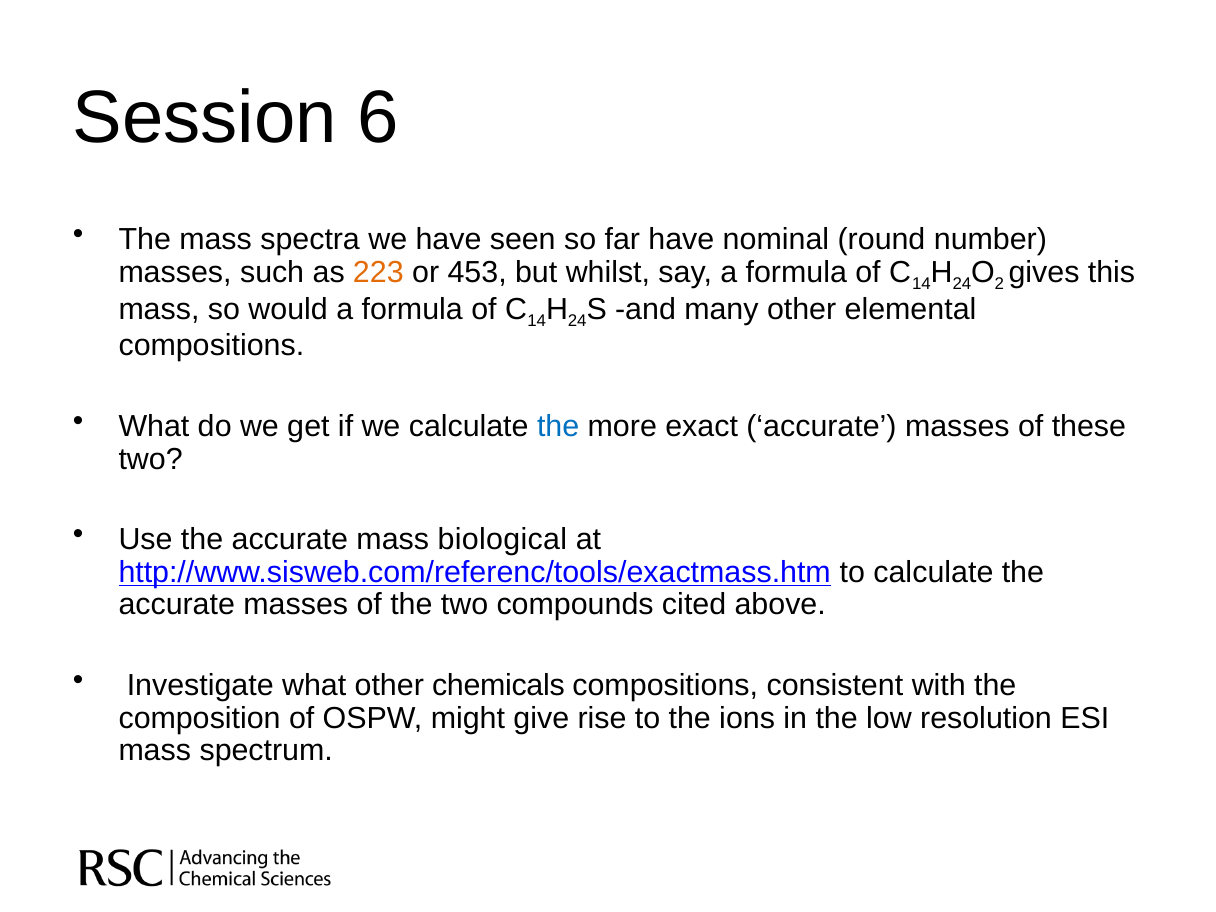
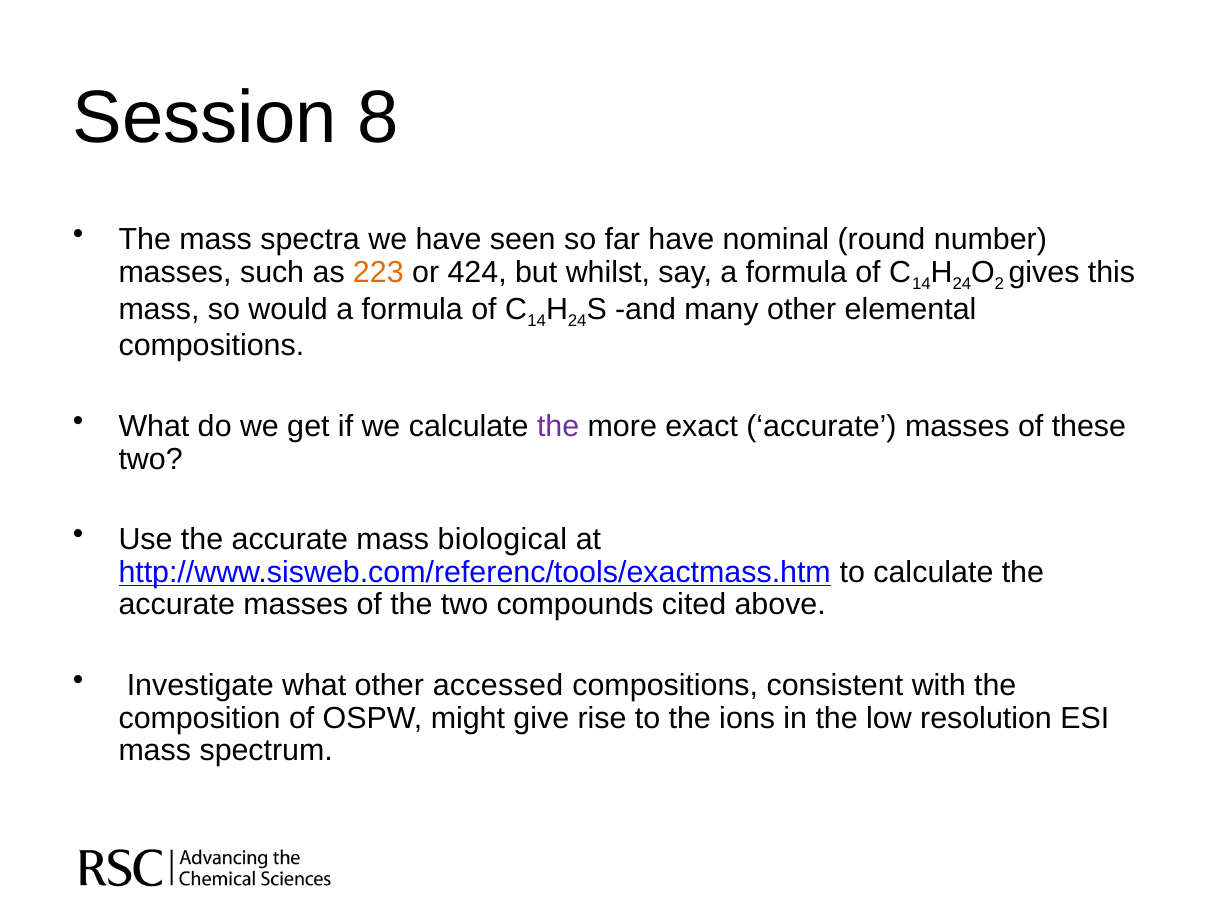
6: 6 -> 8
453: 453 -> 424
the at (558, 426) colour: blue -> purple
chemicals: chemicals -> accessed
